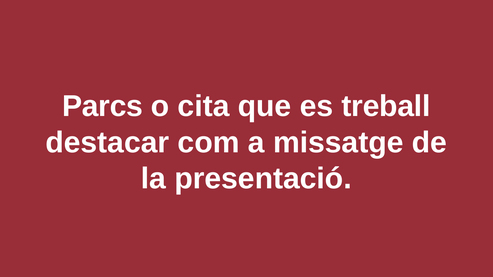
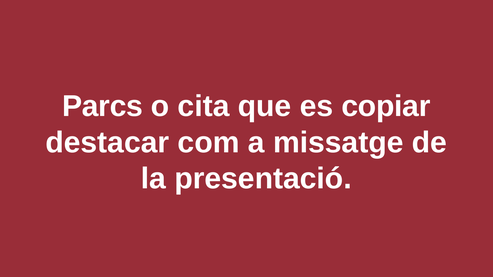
treball: treball -> copiar
